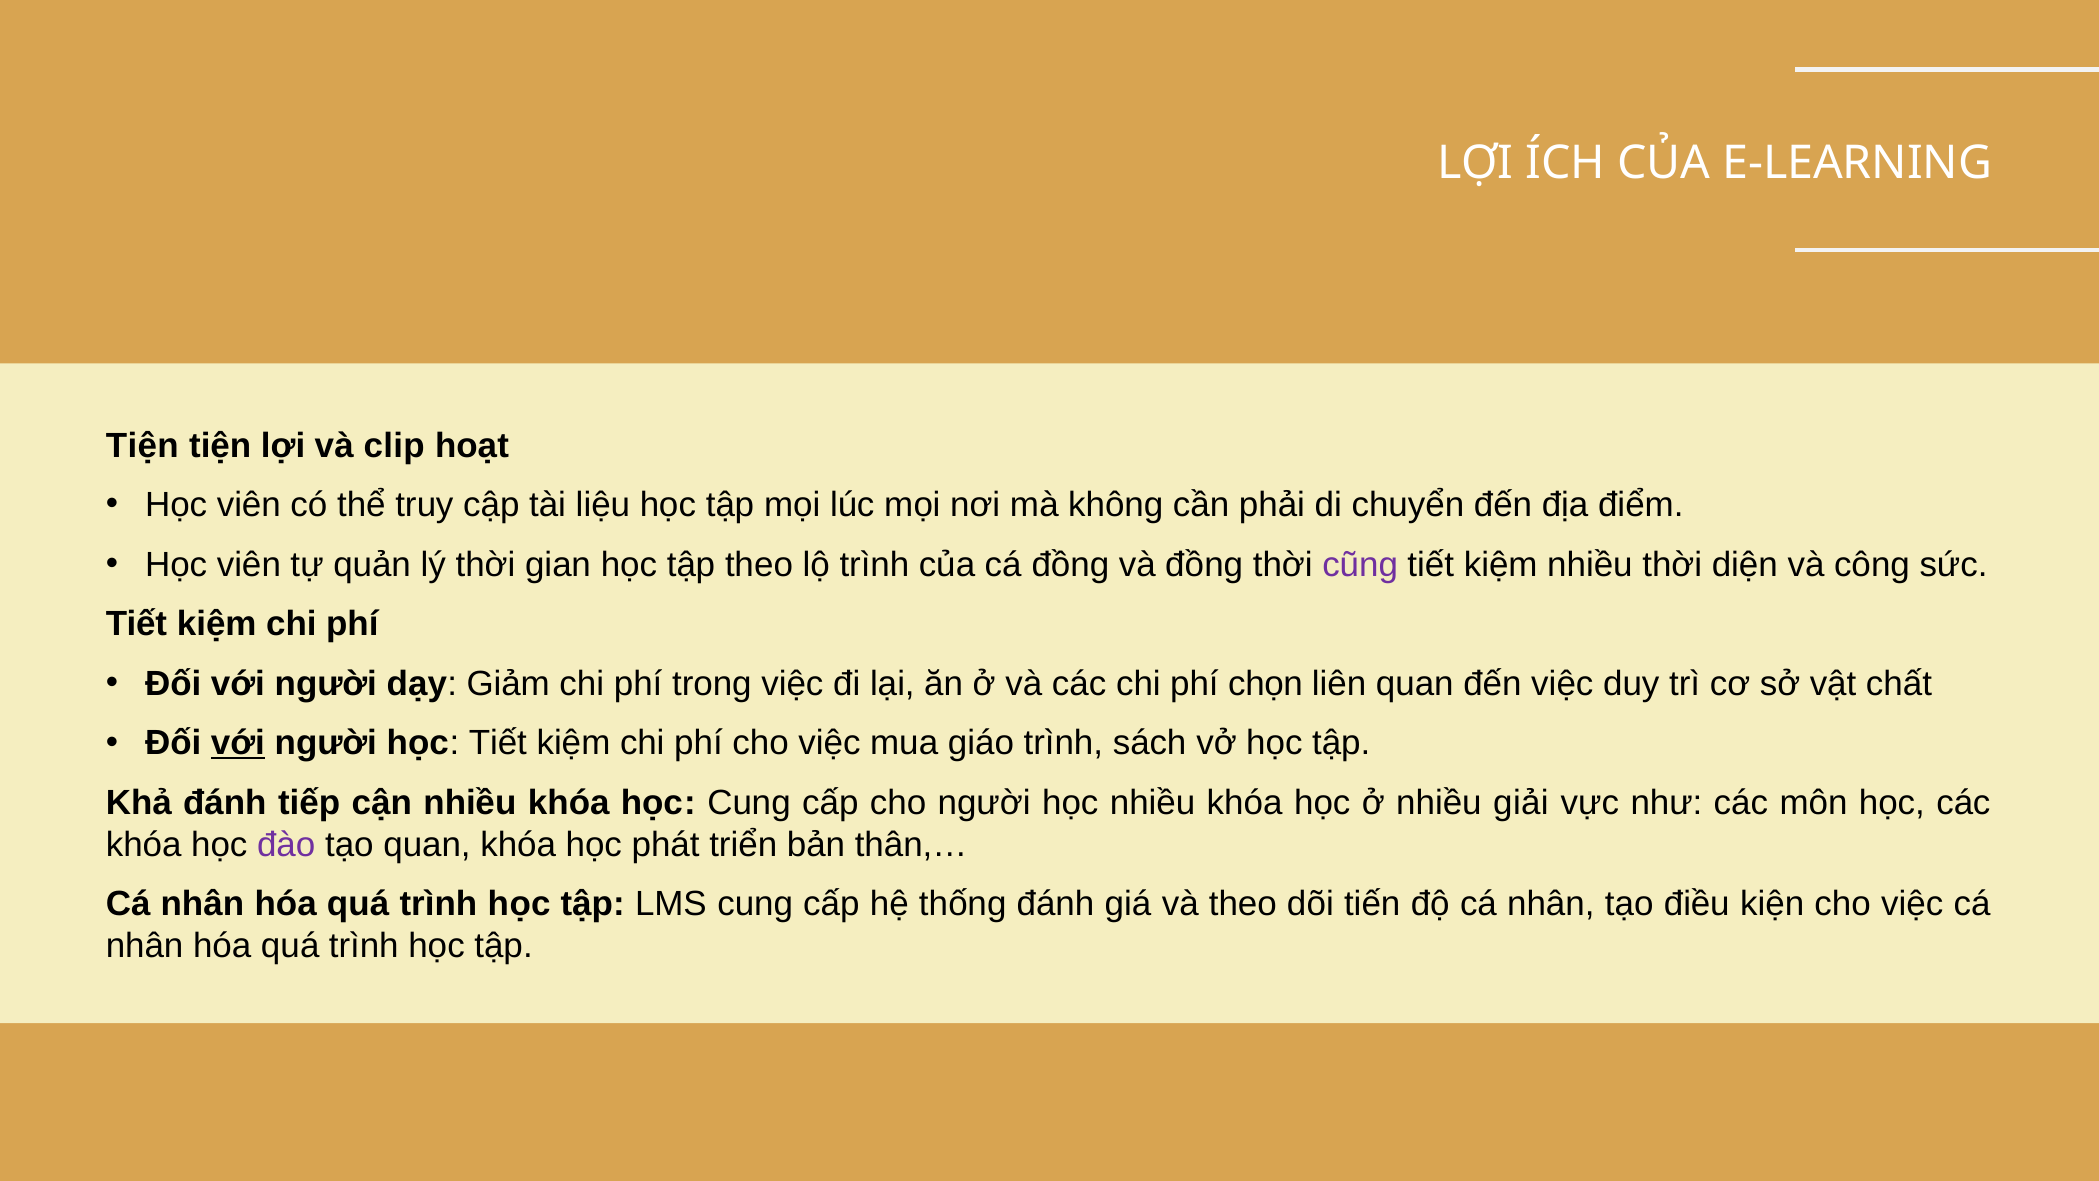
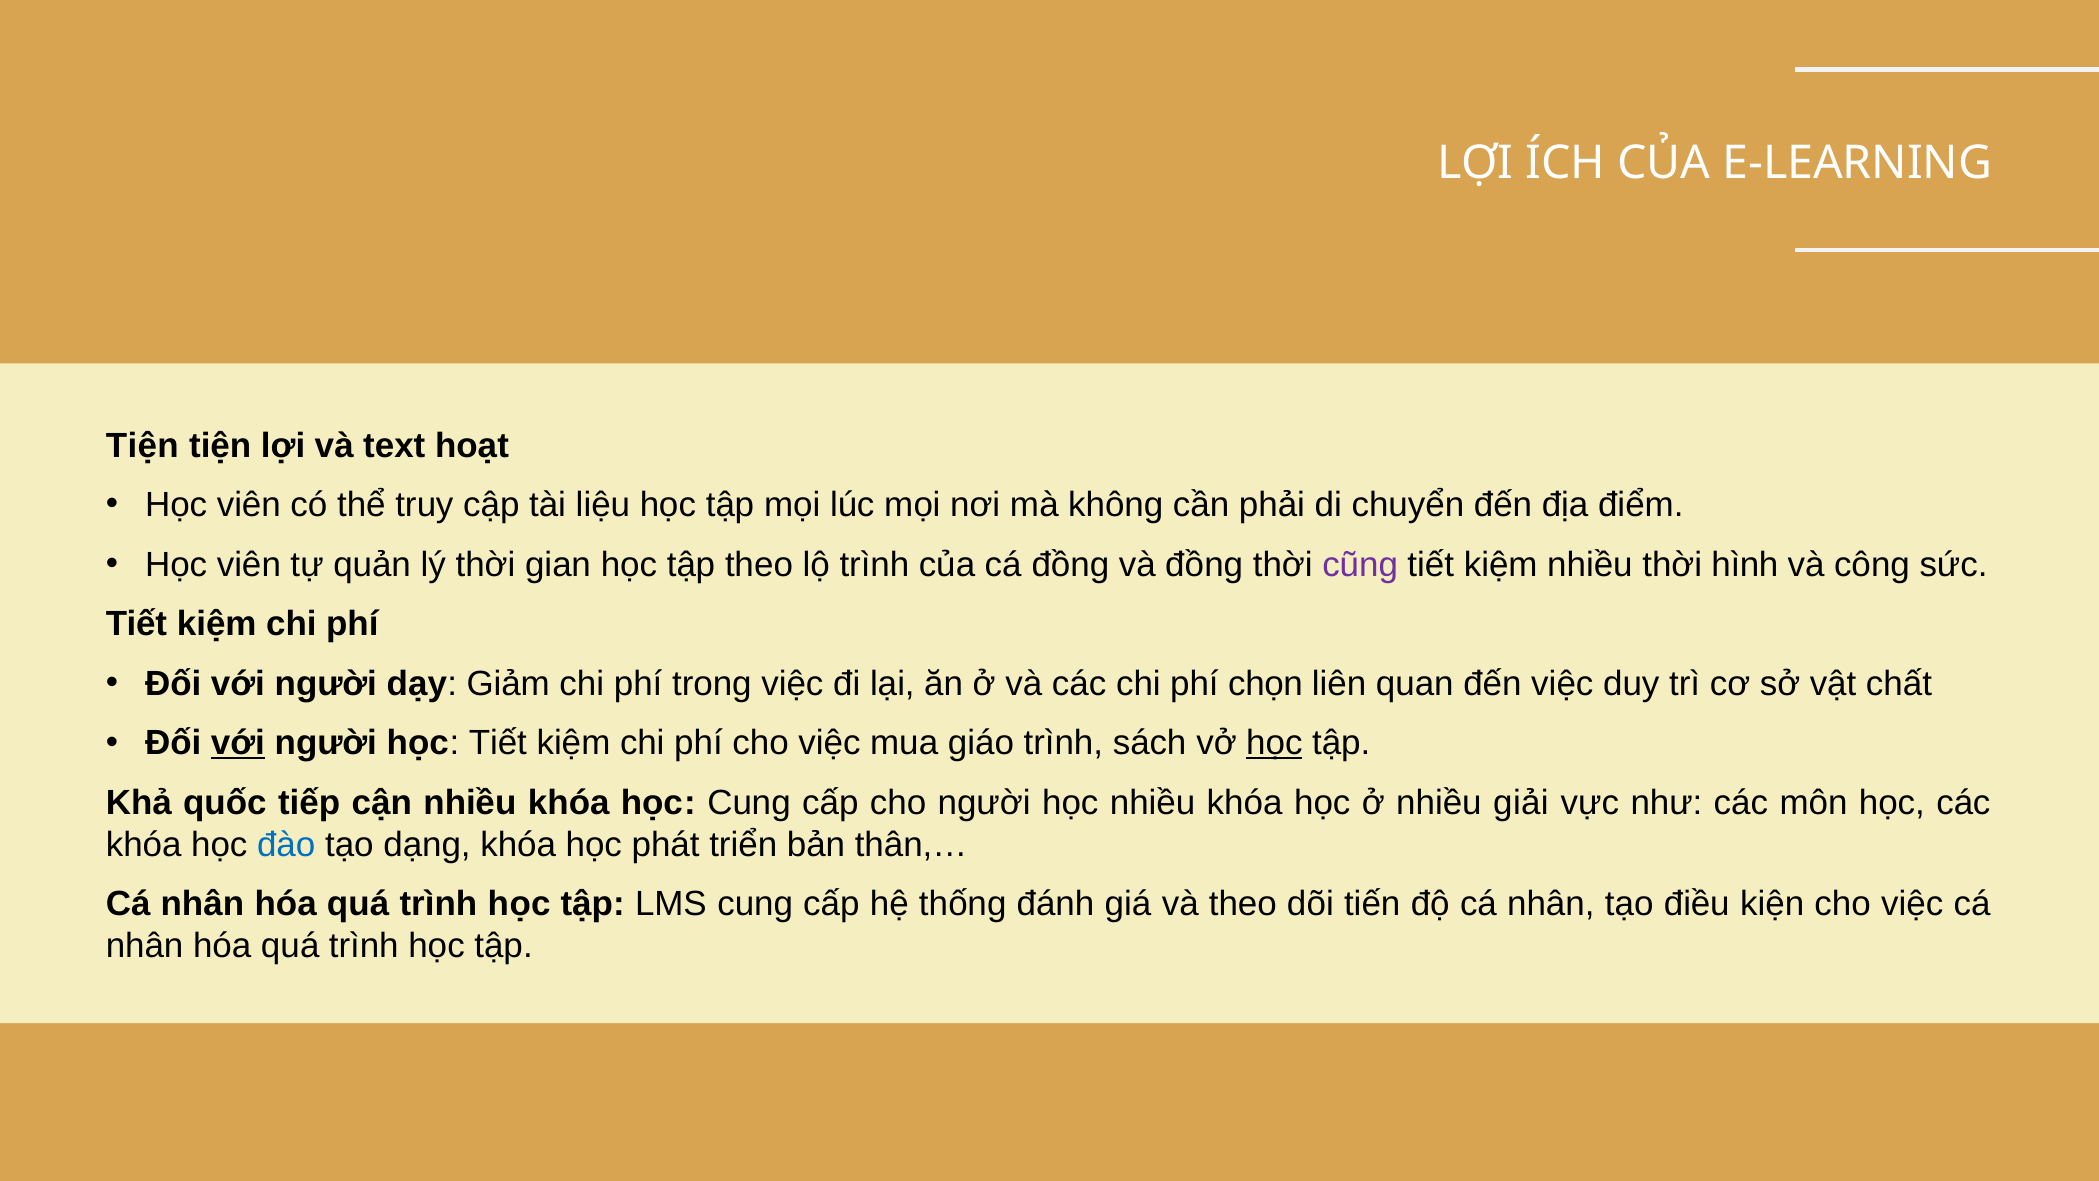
clip: clip -> text
diện: diện -> hình
học at (1274, 743) underline: none -> present
Khả đánh: đánh -> quốc
đào colour: purple -> blue
tạo quan: quan -> dạng
